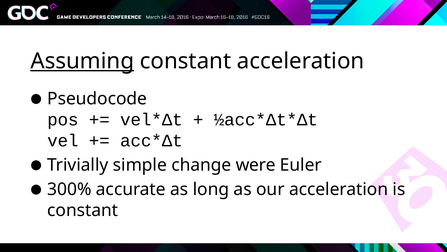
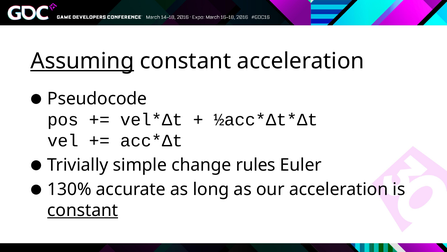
were: were -> rules
300%: 300% -> 130%
constant at (83, 210) underline: none -> present
